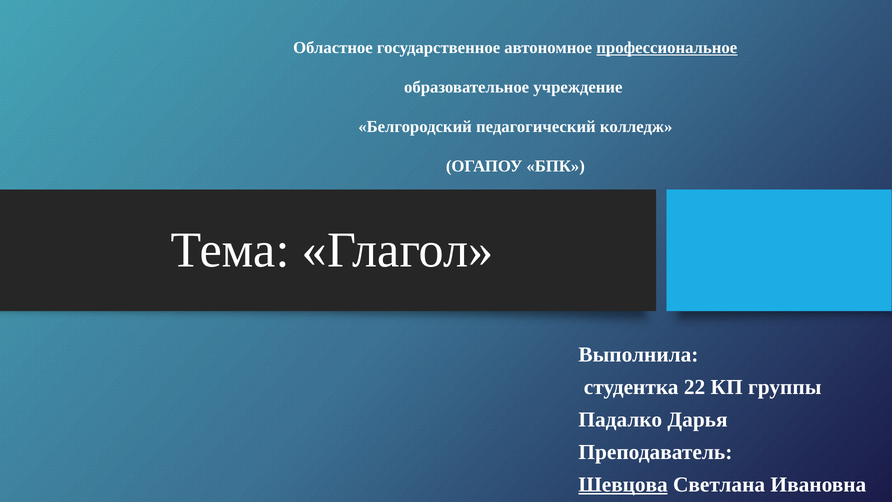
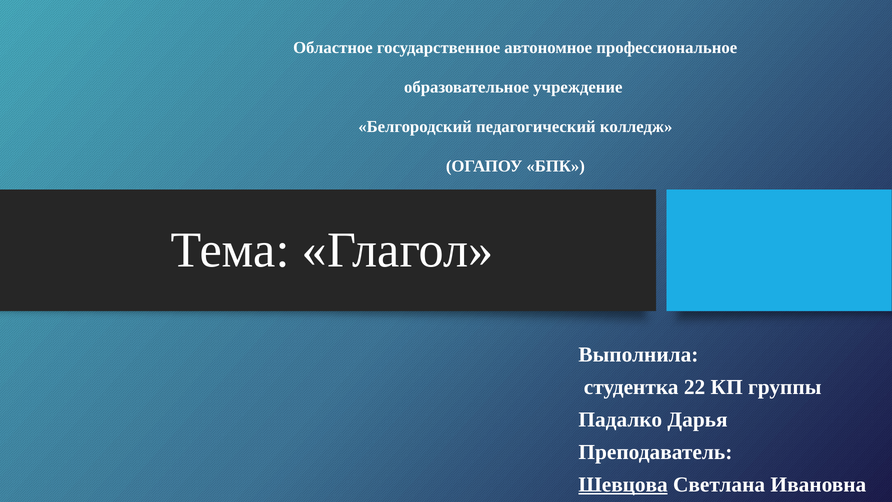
профессиональное underline: present -> none
